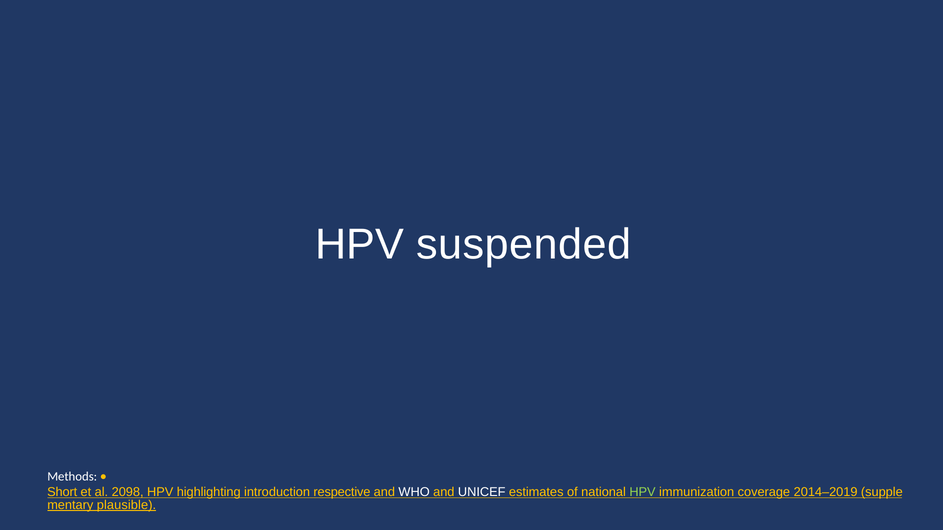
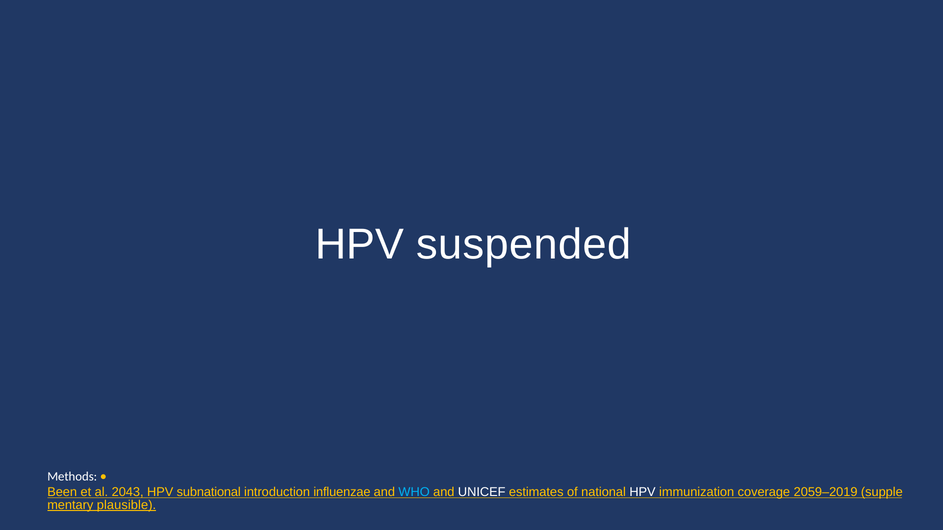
Short: Short -> Been
2098: 2098 -> 2043
highlighting: highlighting -> subnational
respective: respective -> influenzae
WHO colour: white -> light blue
HPV at (642, 492) colour: light green -> white
2014–2019: 2014–2019 -> 2059–2019
